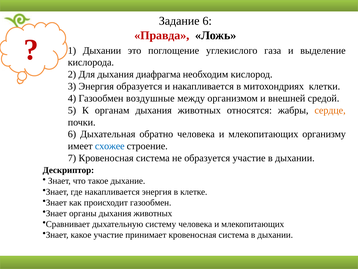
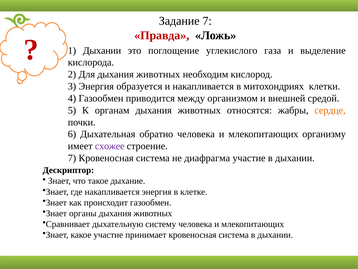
Задание 6: 6 -> 7
Для дыхания диафрагма: диафрагма -> животных
воздушные: воздушные -> приводится
схожее colour: blue -> purple
не образуется: образуется -> диафрагма
